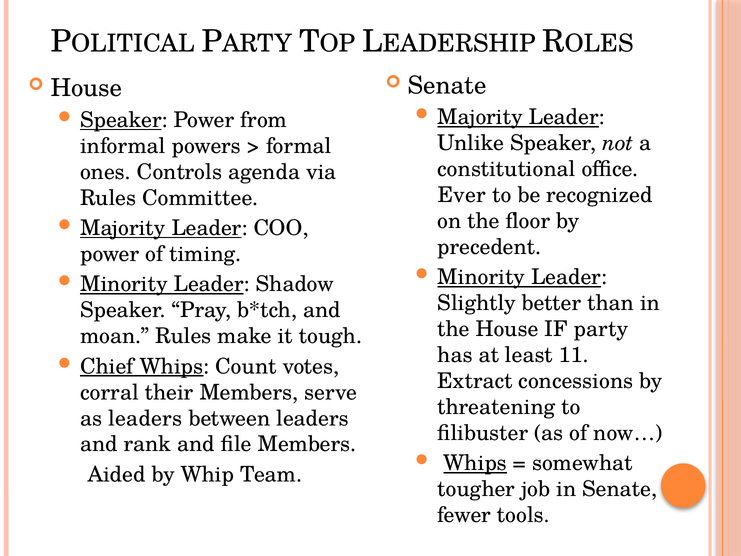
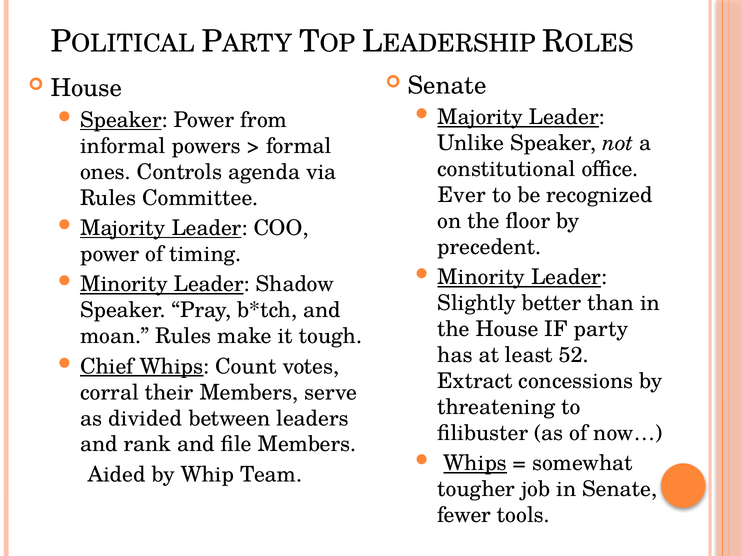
11: 11 -> 52
as leaders: leaders -> divided
